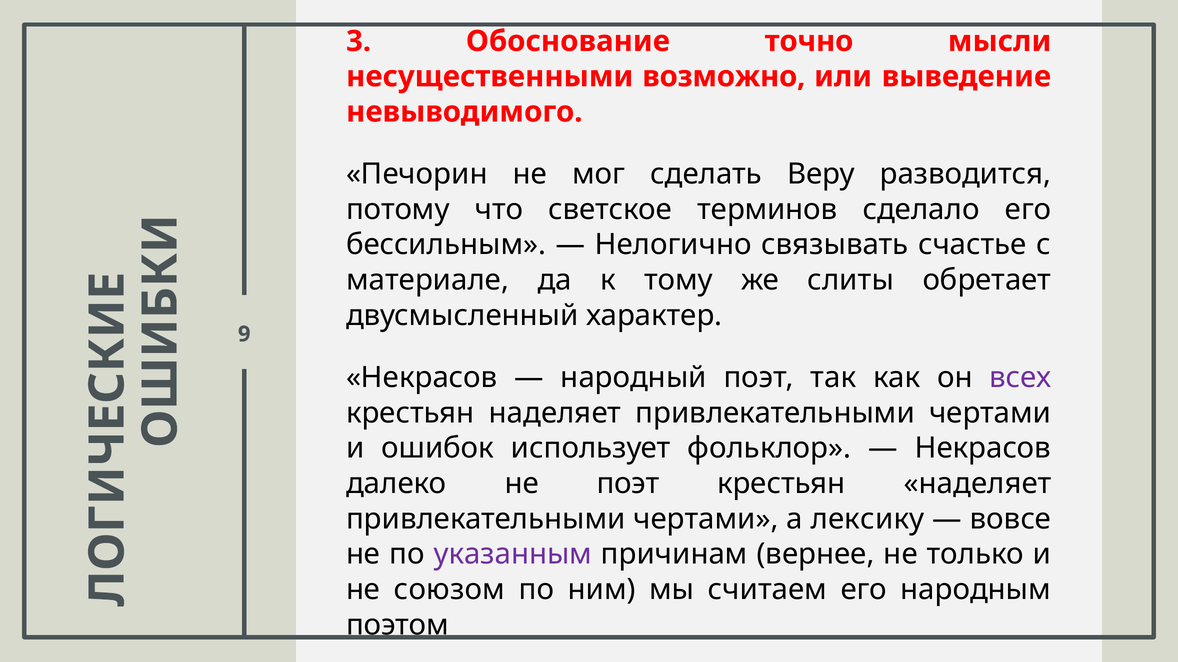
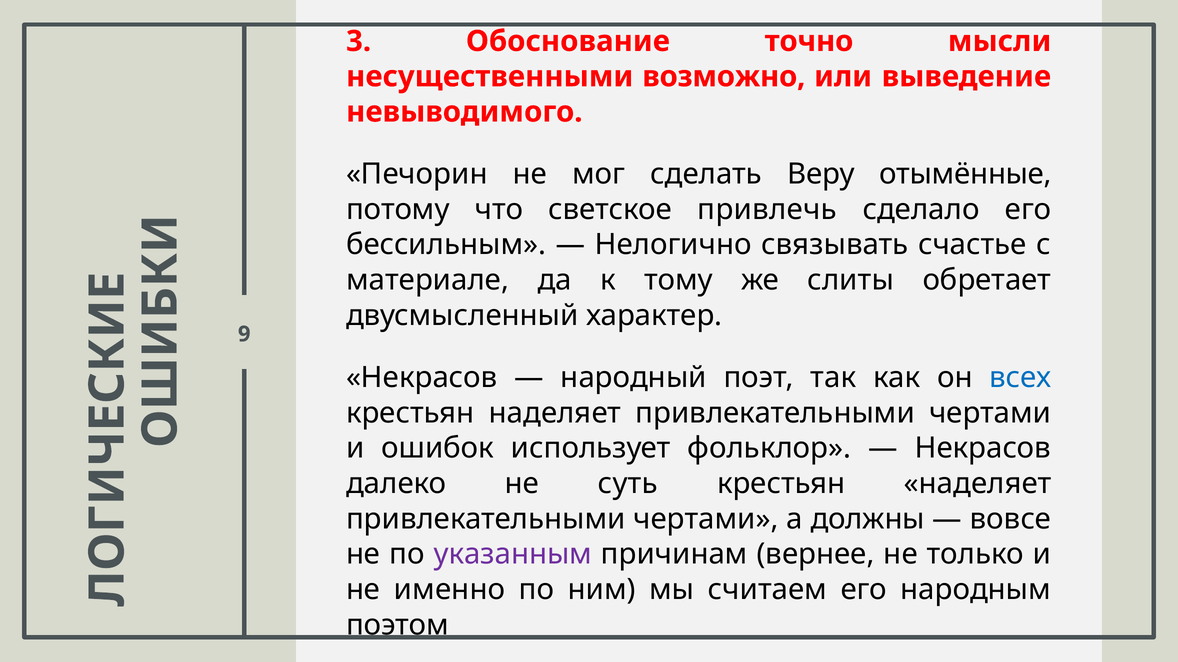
разводится: разводится -> отымённые
терминов: терминов -> привлечь
всех colour: purple -> blue
не поэт: поэт -> суть
лексику: лексику -> должны
союзом: союзом -> именно
